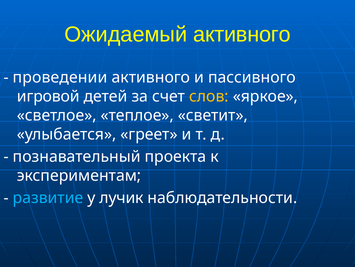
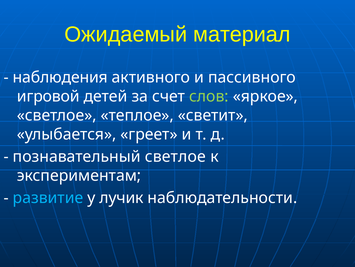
Ожидаемый активного: активного -> материал
проведении: проведении -> наблюдения
слов colour: yellow -> light green
познавательный проекта: проекта -> светлое
